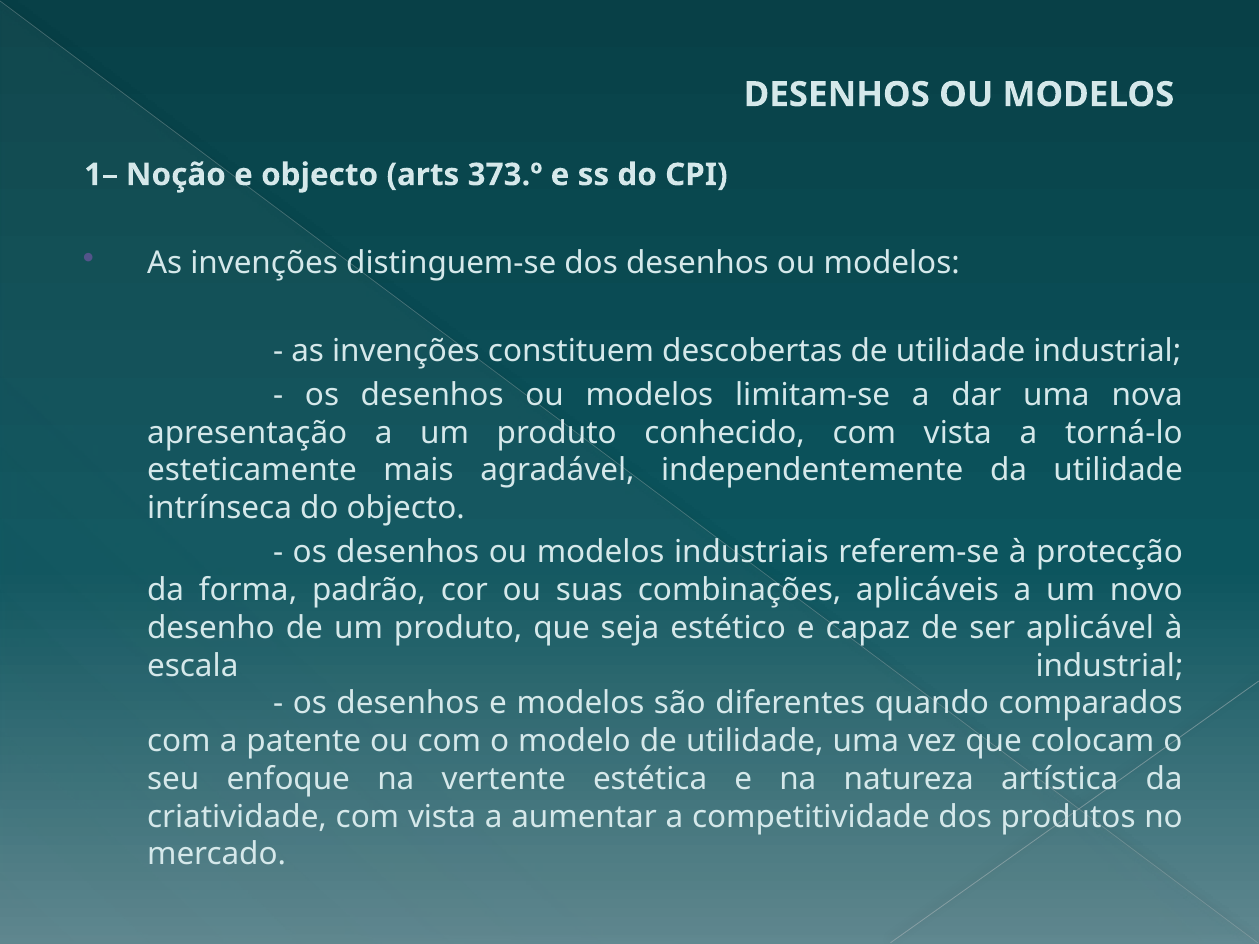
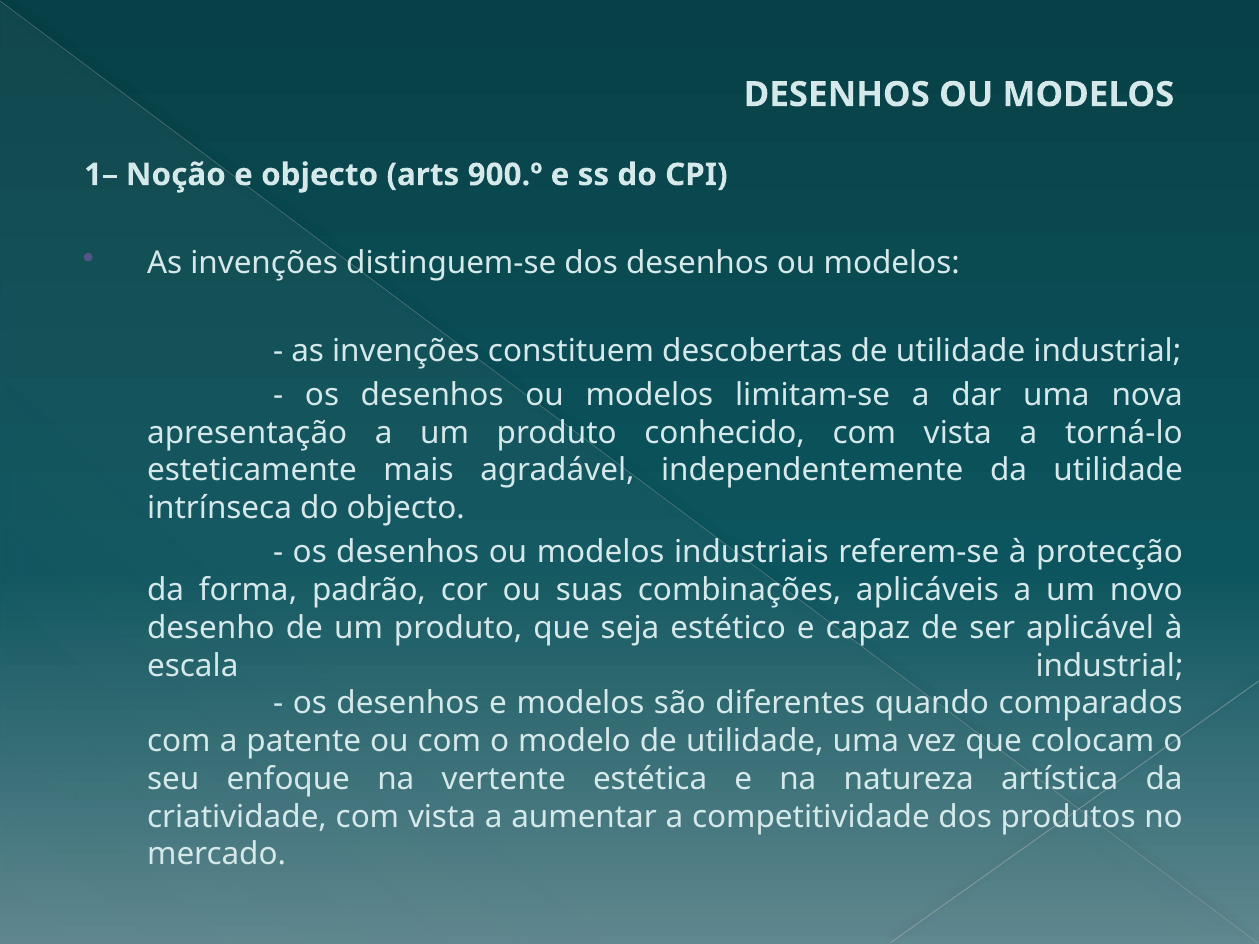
373.º: 373.º -> 900.º
